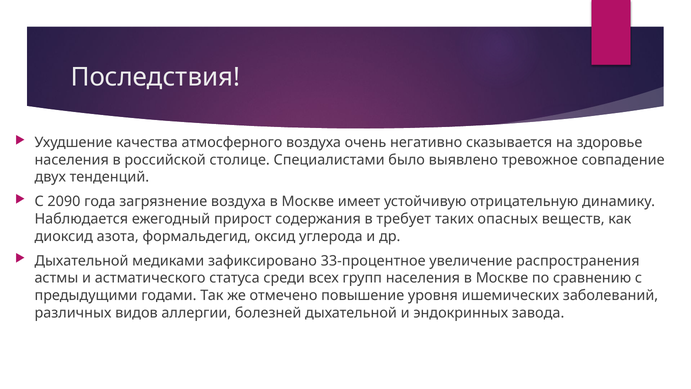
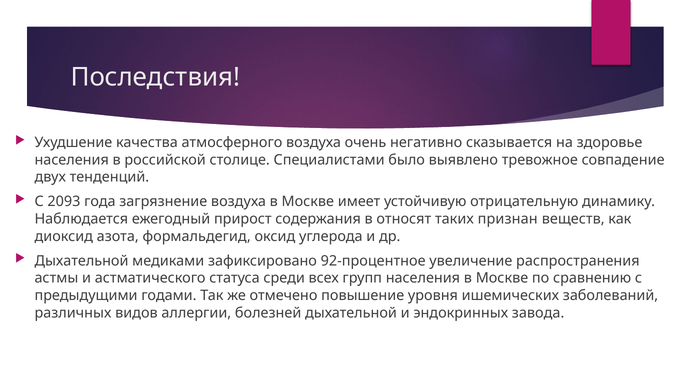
2090: 2090 -> 2093
требует: требует -> относят
опасных: опасных -> признан
33-процентное: 33-процентное -> 92-процентное
